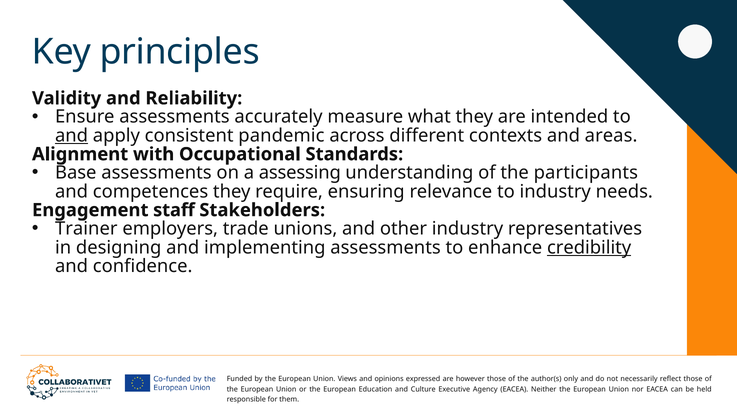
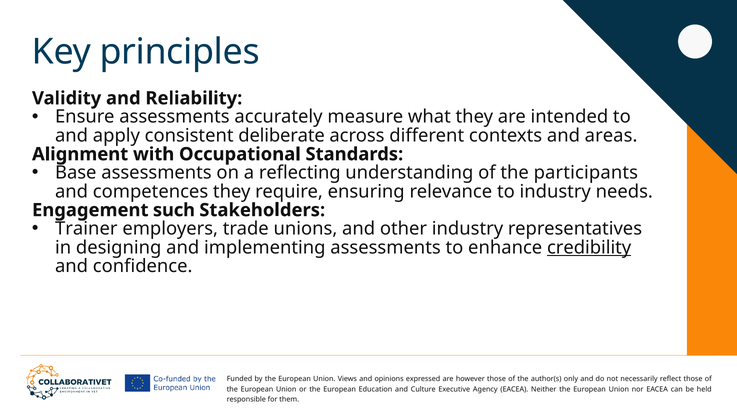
and at (72, 135) underline: present -> none
pandemic: pandemic -> deliberate
assessing: assessing -> reflecting
staff: staff -> such
